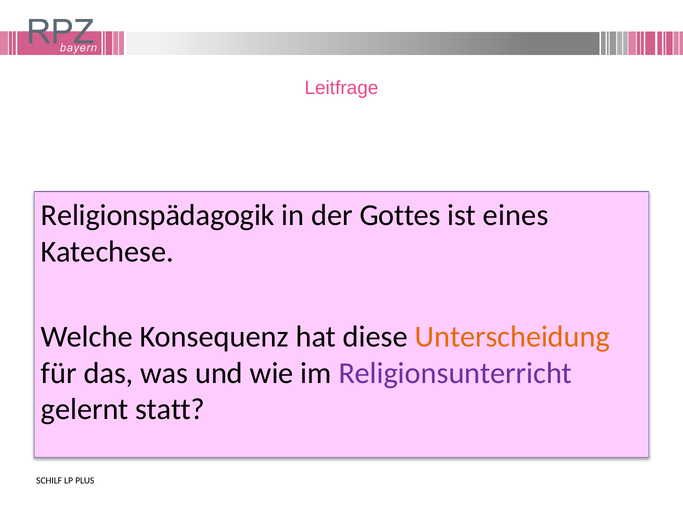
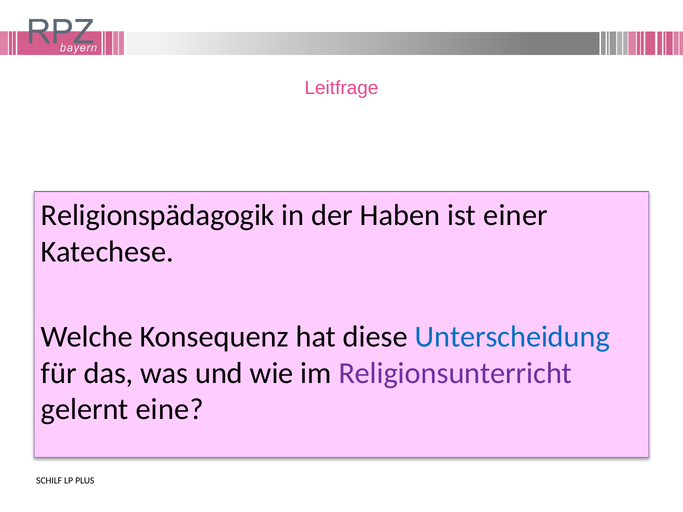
Gottes: Gottes -> Haben
eines: eines -> einer
Unterscheidung colour: orange -> blue
statt: statt -> eine
